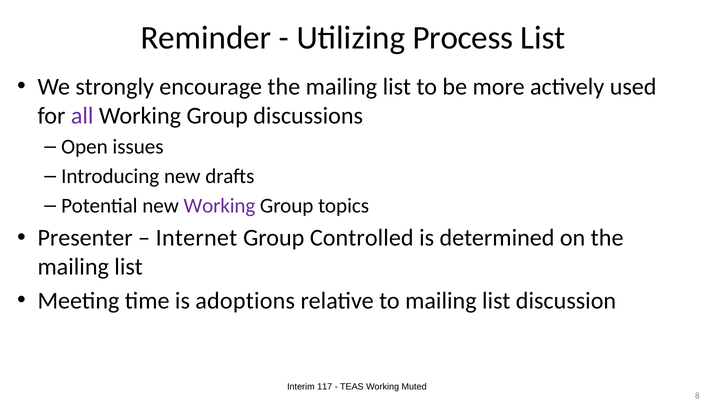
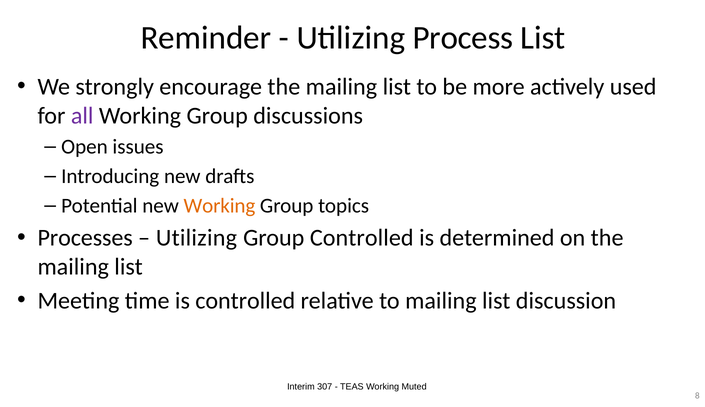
Working at (219, 206) colour: purple -> orange
Presenter: Presenter -> Processes
Internet at (196, 238): Internet -> Utilizing
is adoptions: adoptions -> controlled
117: 117 -> 307
